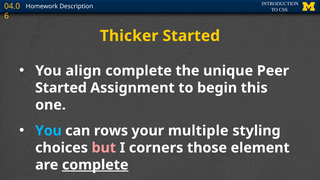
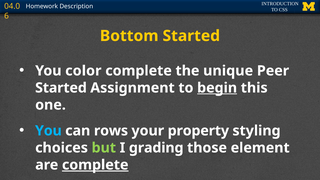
Thicker: Thicker -> Bottom
align: align -> color
begin underline: none -> present
multiple: multiple -> property
but colour: pink -> light green
corners: corners -> grading
